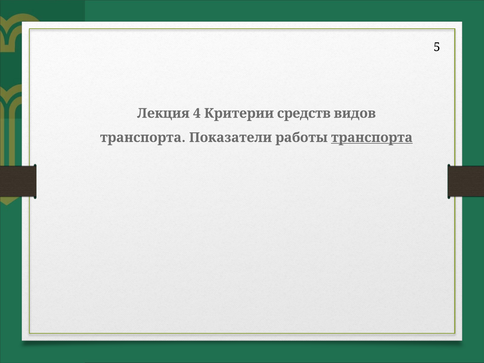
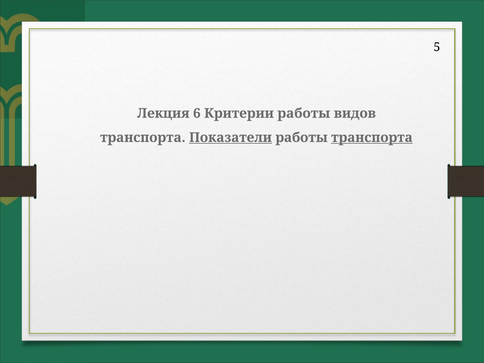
4: 4 -> 6
Критерии средств: средств -> работы
Показатели underline: none -> present
